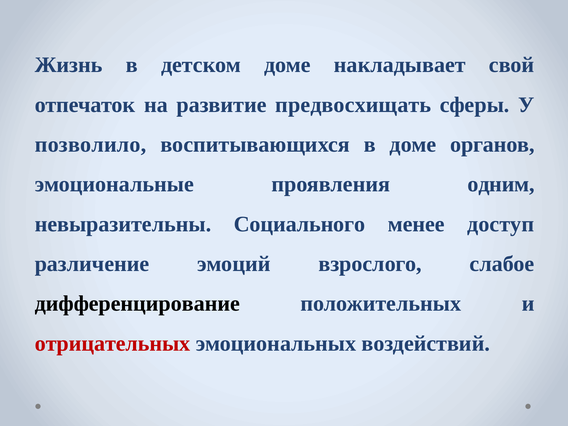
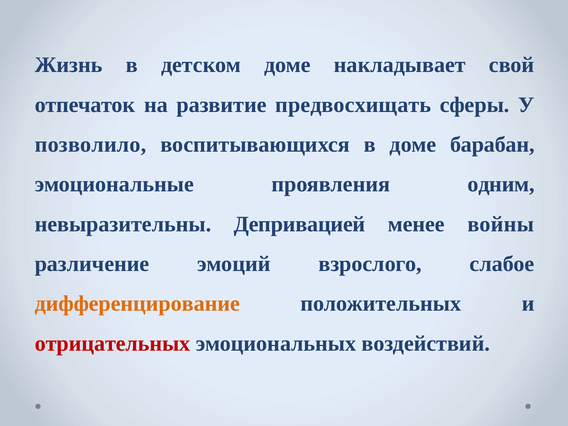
органов: органов -> барабан
Социального: Социального -> Депривацией
доступ: доступ -> войны
дифференцирование colour: black -> orange
